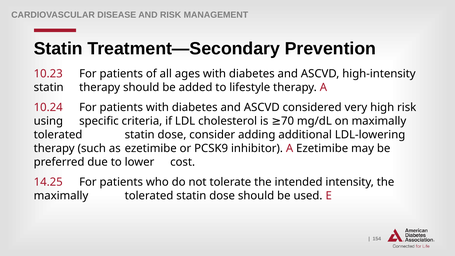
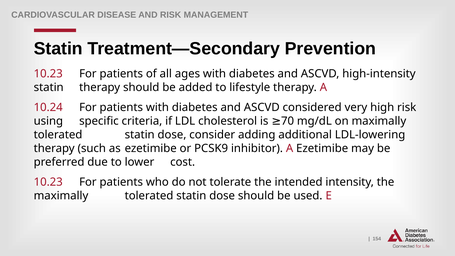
14.25 at (48, 182): 14.25 -> 10.23
